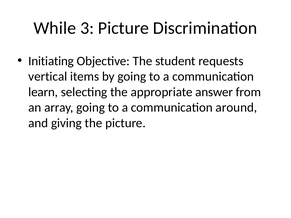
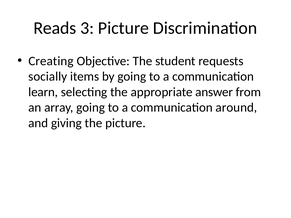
While: While -> Reads
Initiating: Initiating -> Creating
vertical: vertical -> socially
